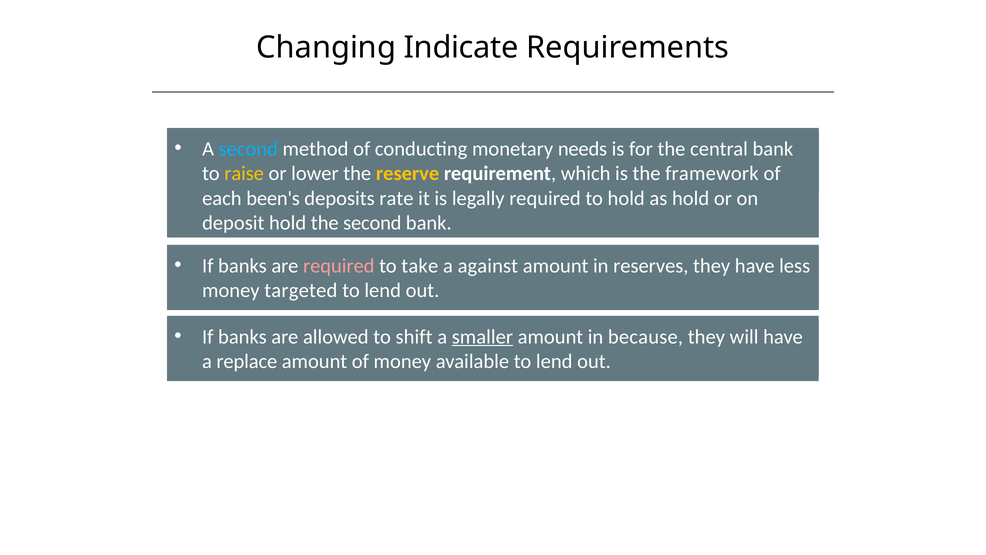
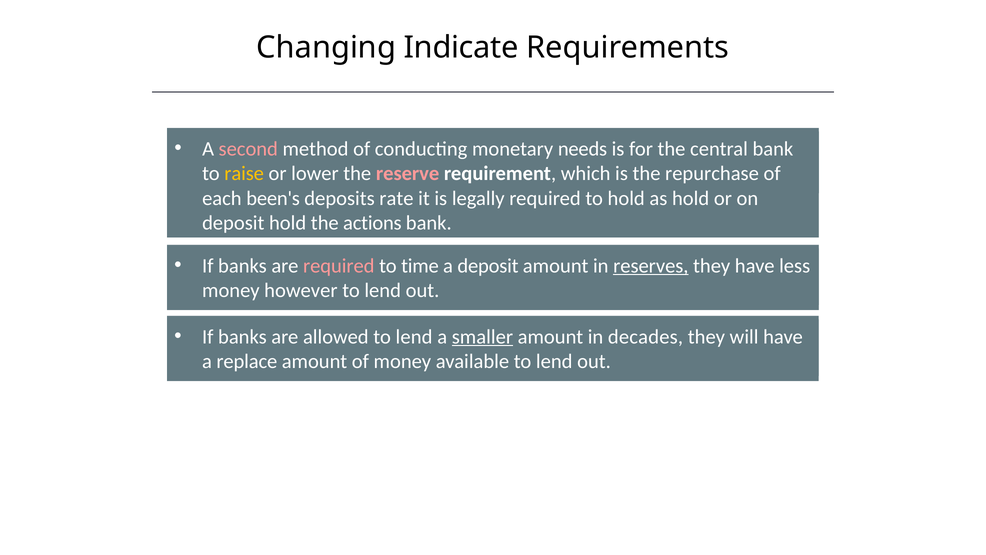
second at (248, 149) colour: light blue -> pink
reserve colour: yellow -> pink
framework: framework -> repurchase
the second: second -> actions
take: take -> time
a against: against -> deposit
reserves underline: none -> present
targeted: targeted -> however
allowed to shift: shift -> lend
because: because -> decades
